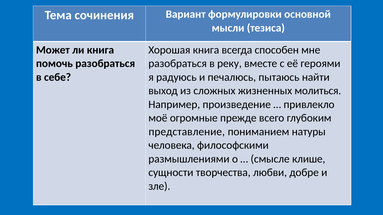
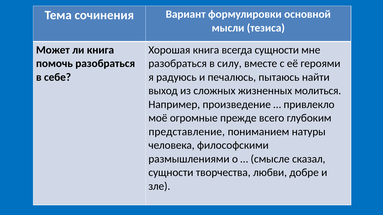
всегда способен: способен -> сущности
реку: реку -> силу
клише: клише -> сказал
